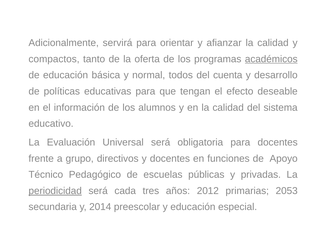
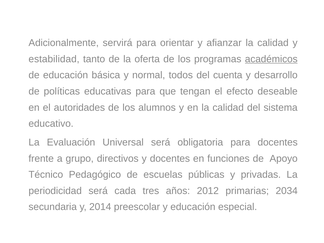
compactos: compactos -> estabilidad
información: información -> autoridades
periodicidad underline: present -> none
2053: 2053 -> 2034
